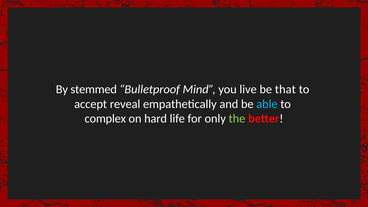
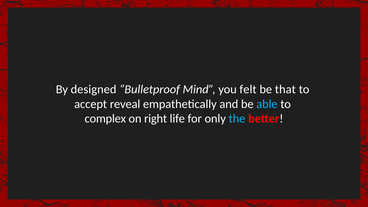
stemmed: stemmed -> designed
live: live -> felt
hard: hard -> right
the colour: light green -> light blue
